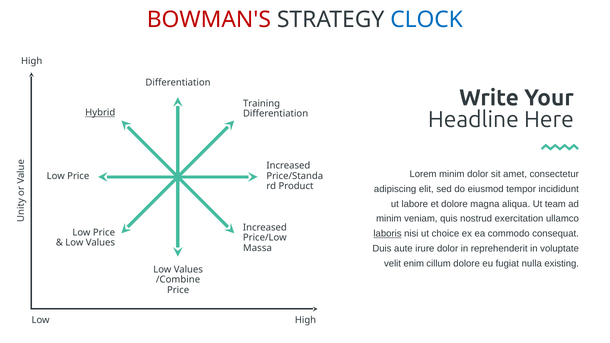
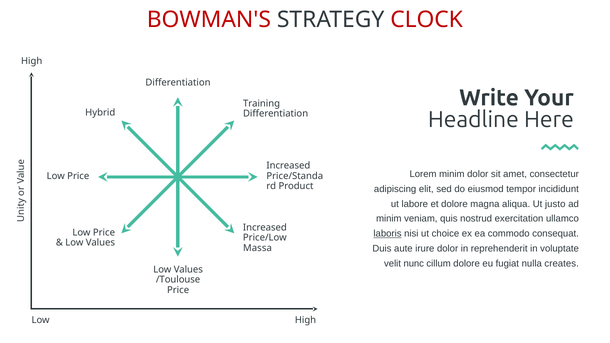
CLOCK colour: blue -> red
Hybrid underline: present -> none
team: team -> justo
enim: enim -> nunc
existing: existing -> creates
/Combine: /Combine -> /Toulouse
